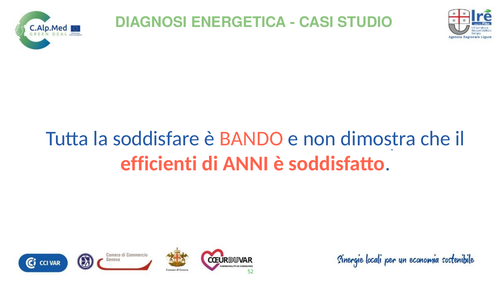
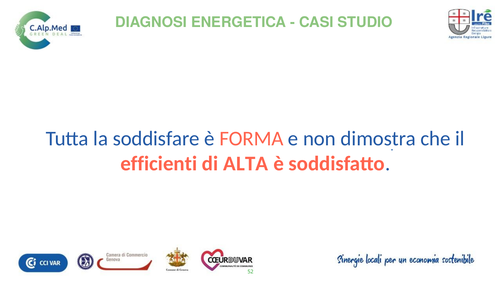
BANDO: BANDO -> FORMA
ANNI: ANNI -> ALTA
